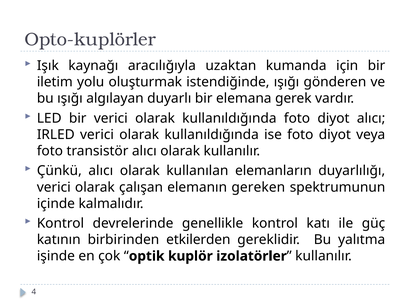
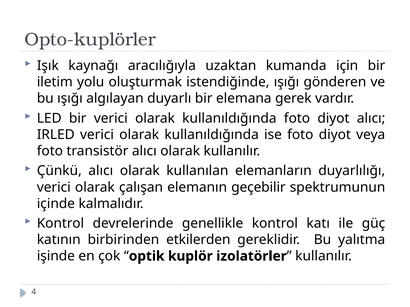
gereken: gereken -> geçebilir
